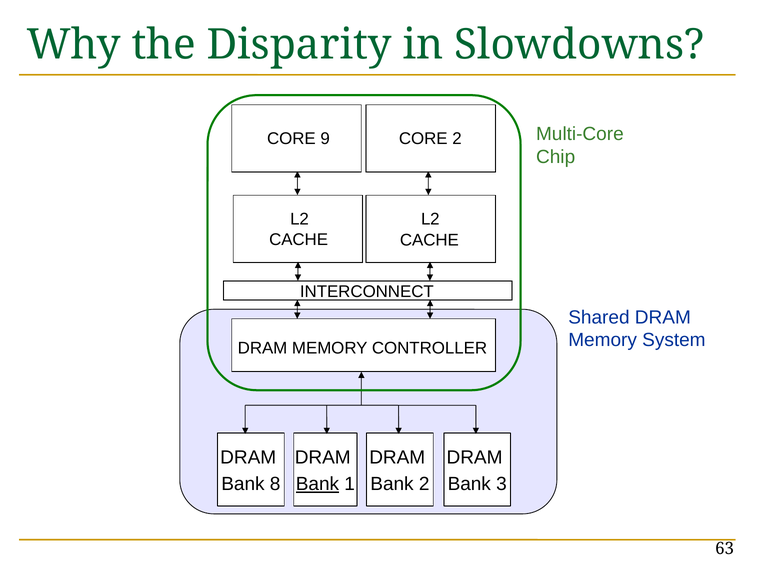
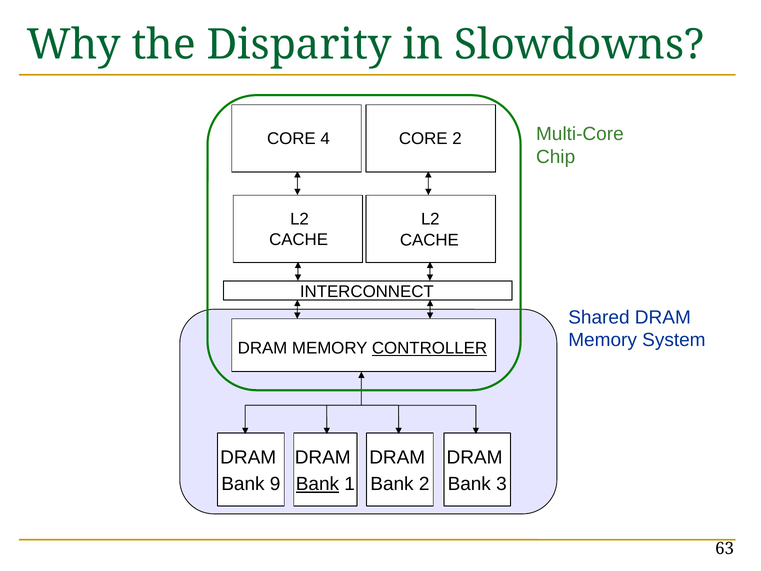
9: 9 -> 4
CONTROLLER underline: none -> present
8: 8 -> 9
